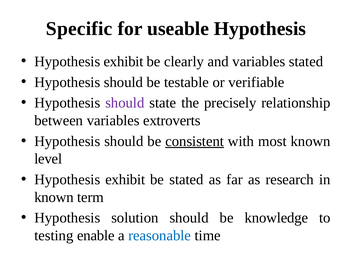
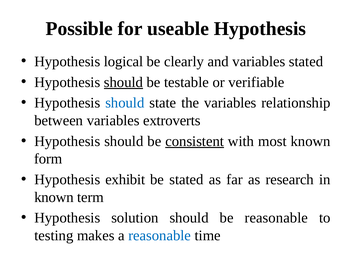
Specific: Specific -> Possible
exhibit at (124, 61): exhibit -> logical
should at (123, 82) underline: none -> present
should at (125, 103) colour: purple -> blue
the precisely: precisely -> variables
level: level -> form
be knowledge: knowledge -> reasonable
enable: enable -> makes
